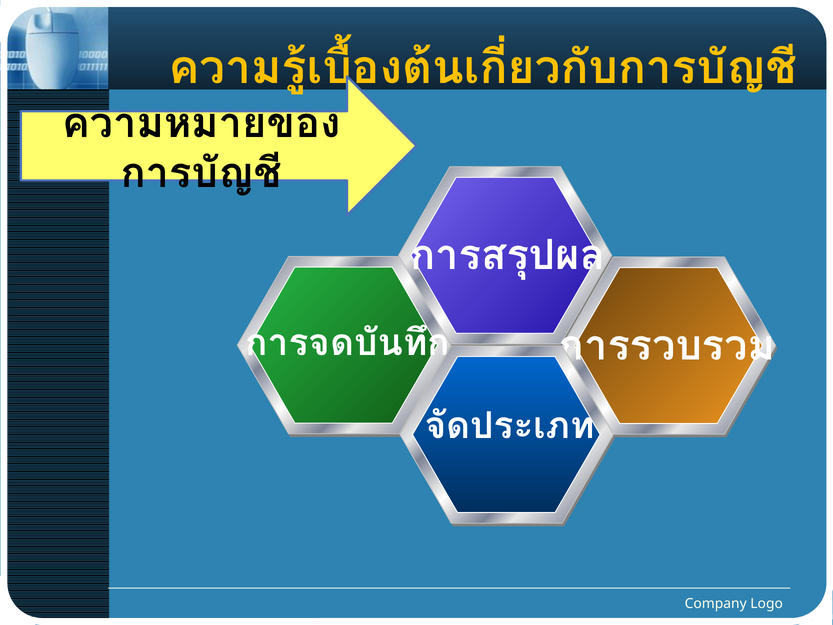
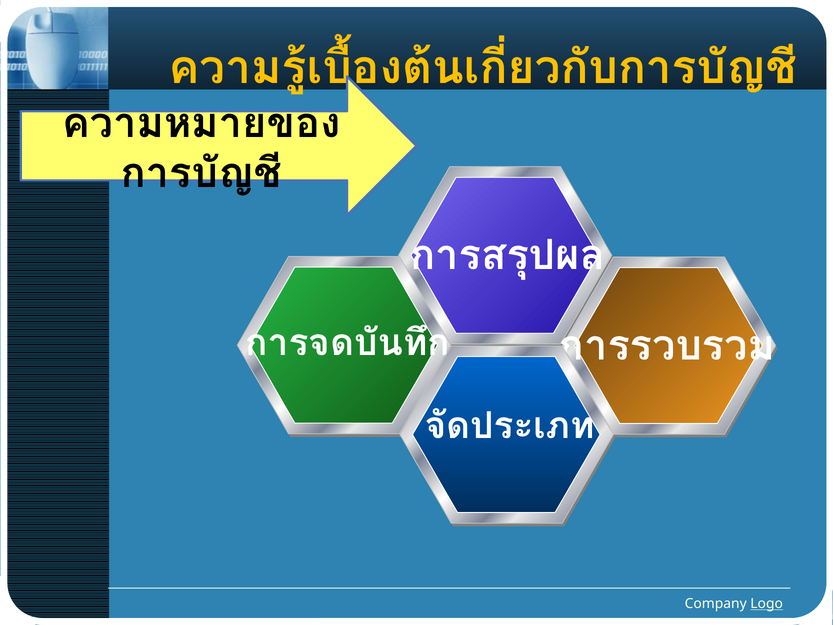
Logo underline: none -> present
